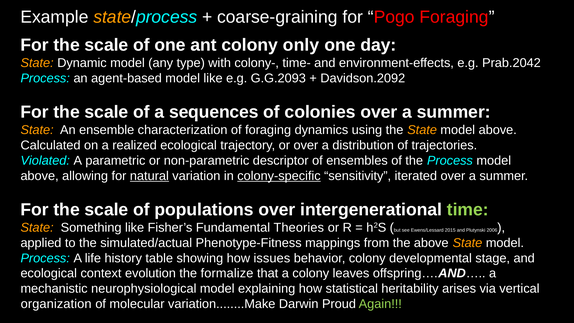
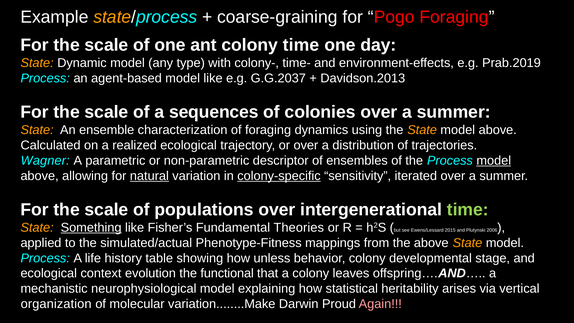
colony only: only -> time
Prab.2042: Prab.2042 -> Prab.2019
G.G.2093: G.G.2093 -> G.G.2037
Davidson.2092: Davidson.2092 -> Davidson.2013
Violated: Violated -> Wagner
model at (494, 161) underline: none -> present
Something underline: none -> present
issues: issues -> unless
formalize: formalize -> functional
Again colour: light green -> pink
